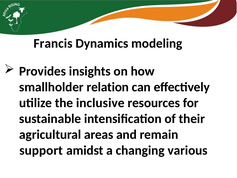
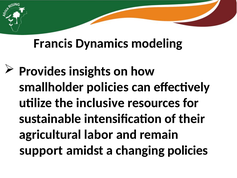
smallholder relation: relation -> policies
areas: areas -> labor
changing various: various -> policies
